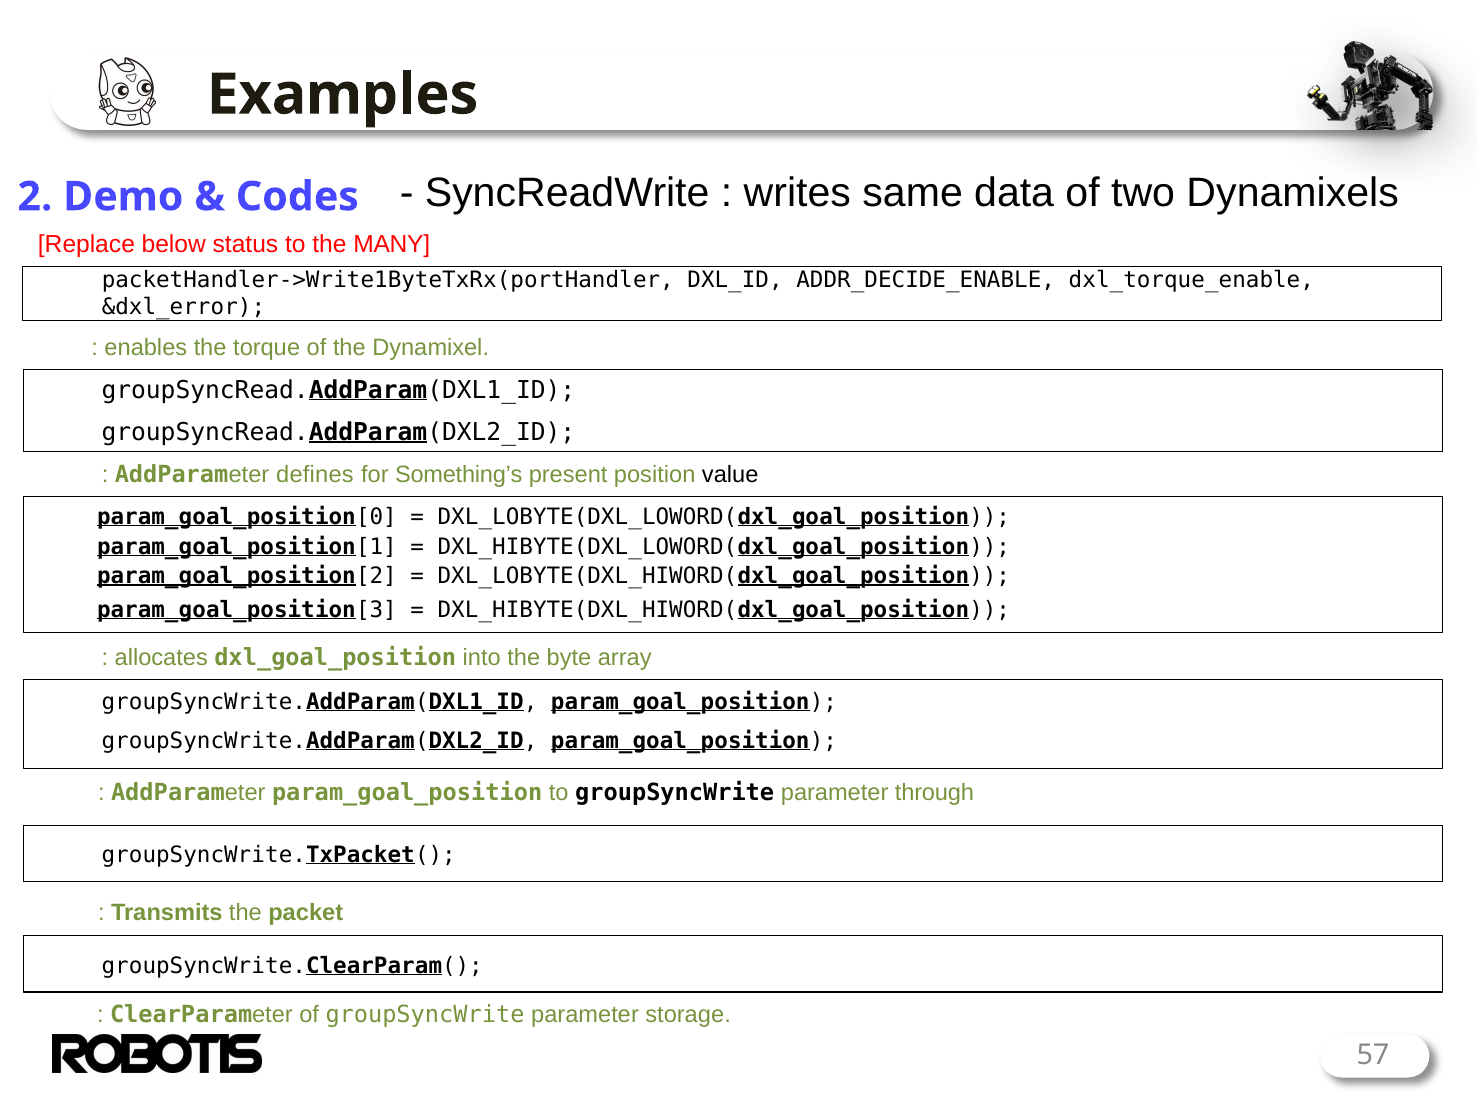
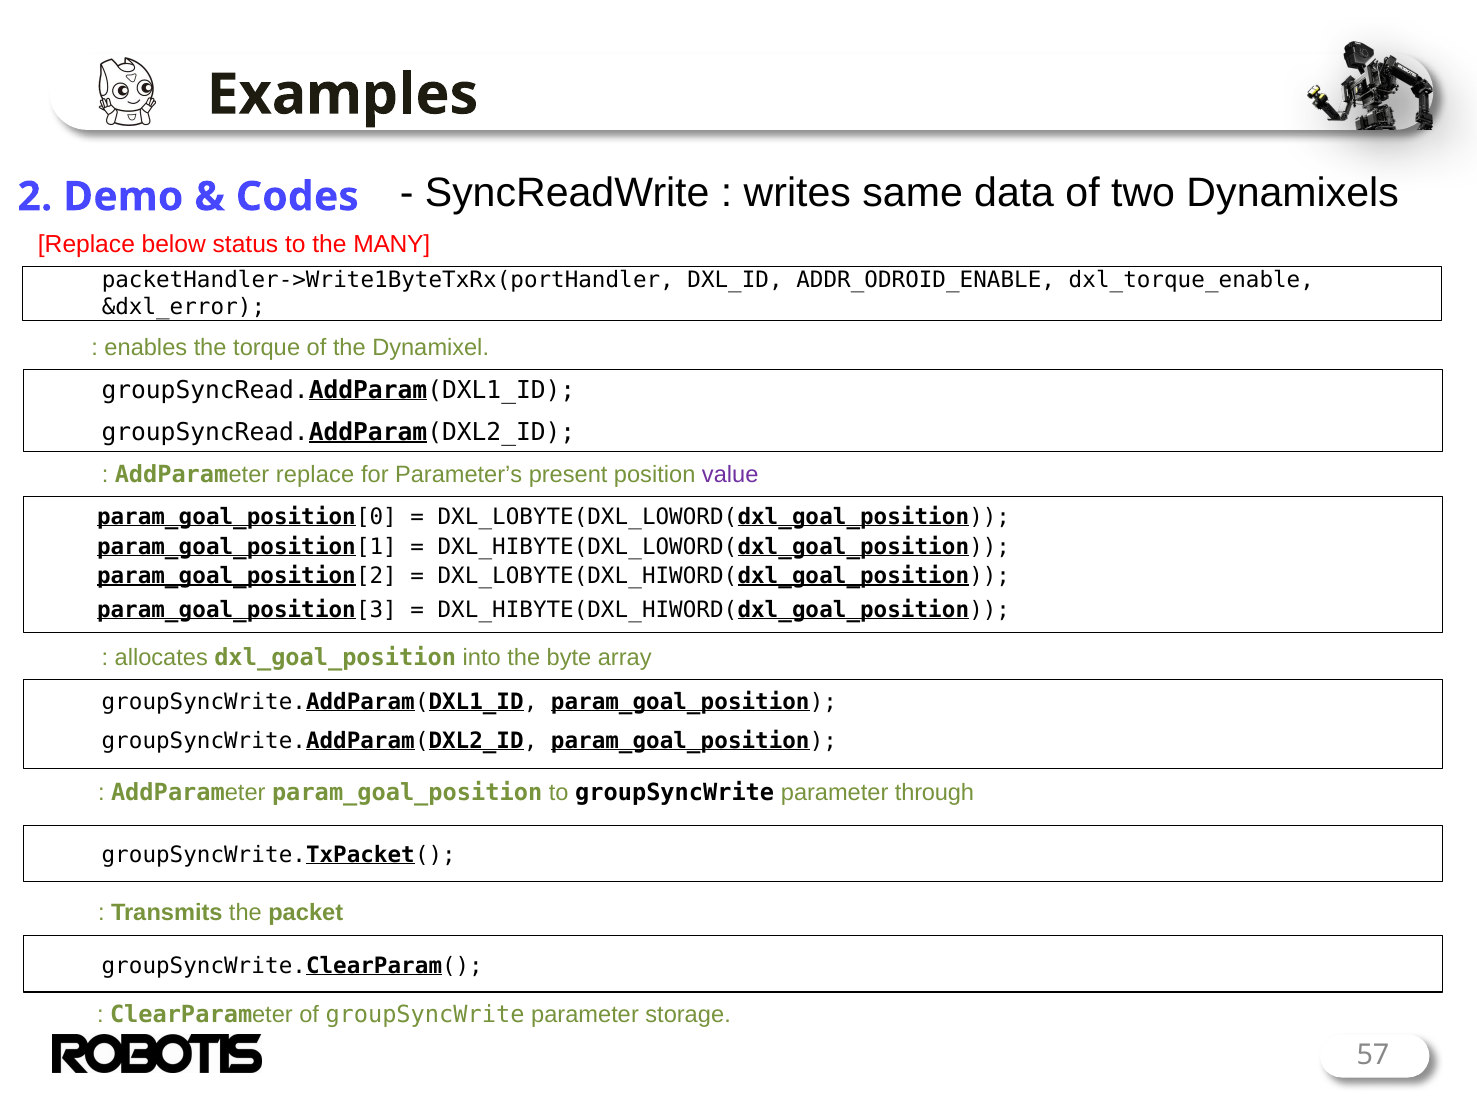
ADDR_DECIDE_ENABLE: ADDR_DECIDE_ENABLE -> ADDR_ODROID_ENABLE
AddParameter defines: defines -> replace
Something’s: Something’s -> Parameter’s
value colour: black -> purple
